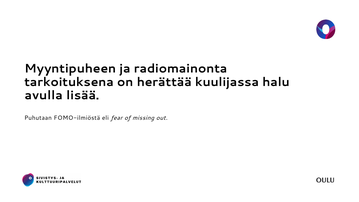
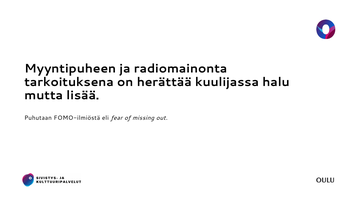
avulla: avulla -> mutta
